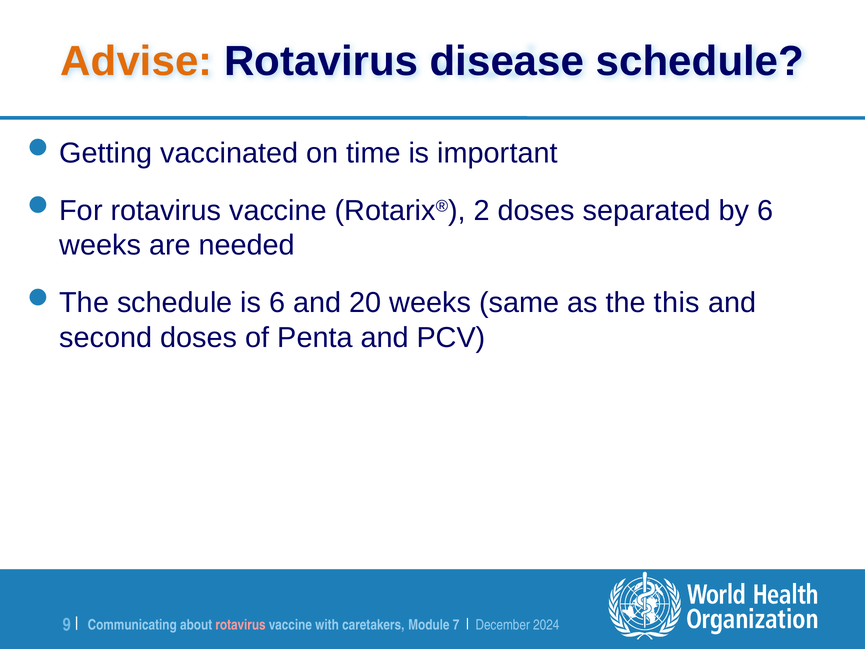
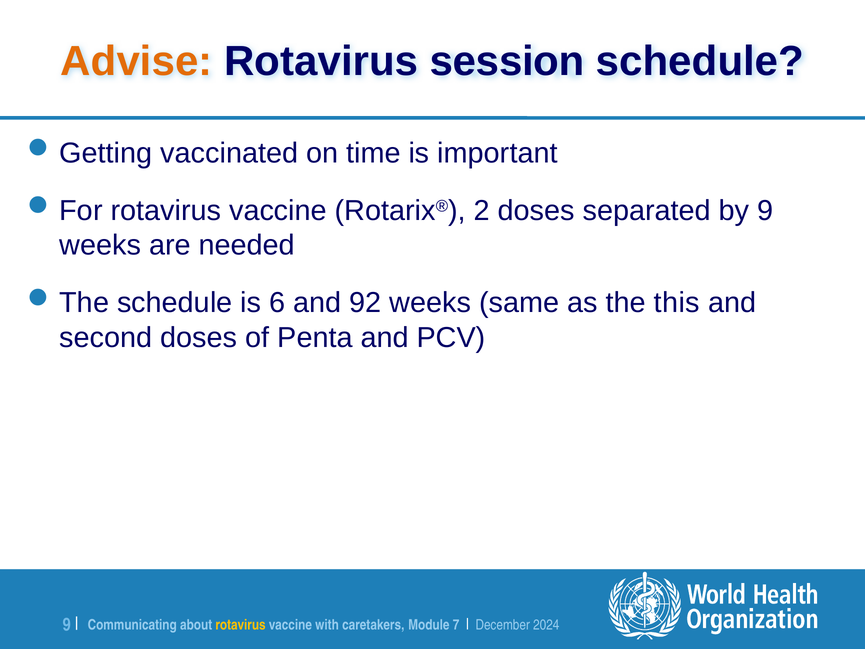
disease: disease -> session
by 6: 6 -> 9
20: 20 -> 92
rotavirus at (241, 625) colour: pink -> yellow
